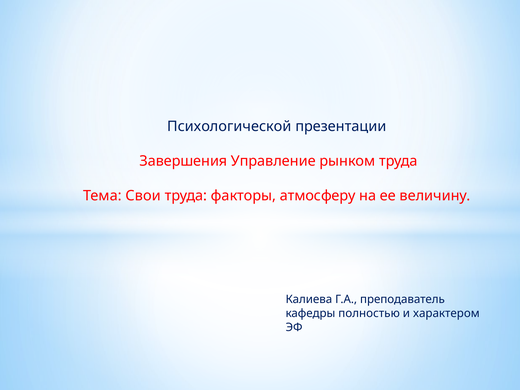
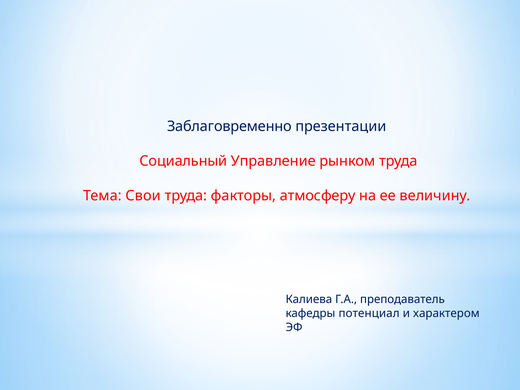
Психологической: Психологической -> Заблаговременно
Завершения: Завершения -> Социальный
полностью: полностью -> потенциал
